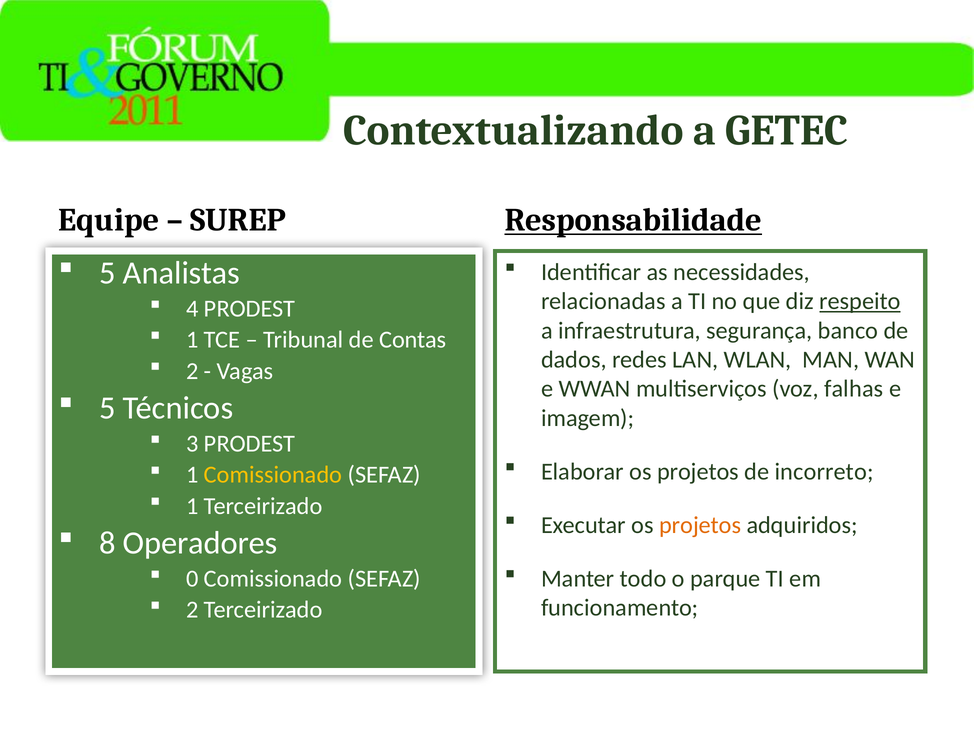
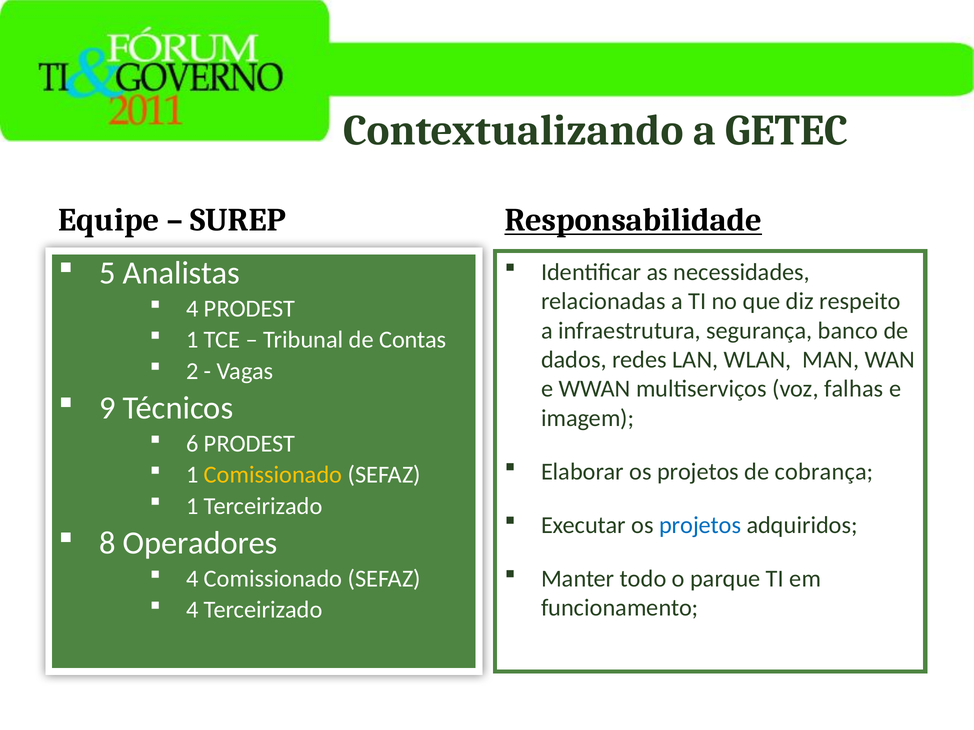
respeito underline: present -> none
5 at (107, 408): 5 -> 9
3: 3 -> 6
incorreto: incorreto -> cobrança
projetos at (700, 526) colour: orange -> blue
0 at (192, 579): 0 -> 4
2 at (192, 610): 2 -> 4
